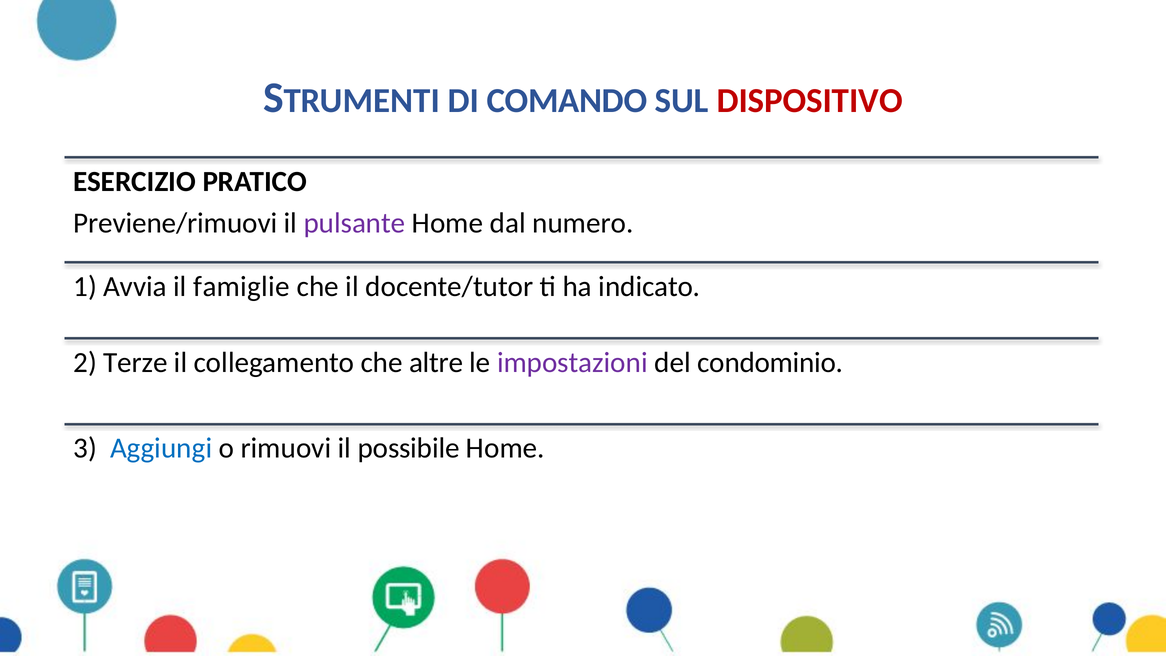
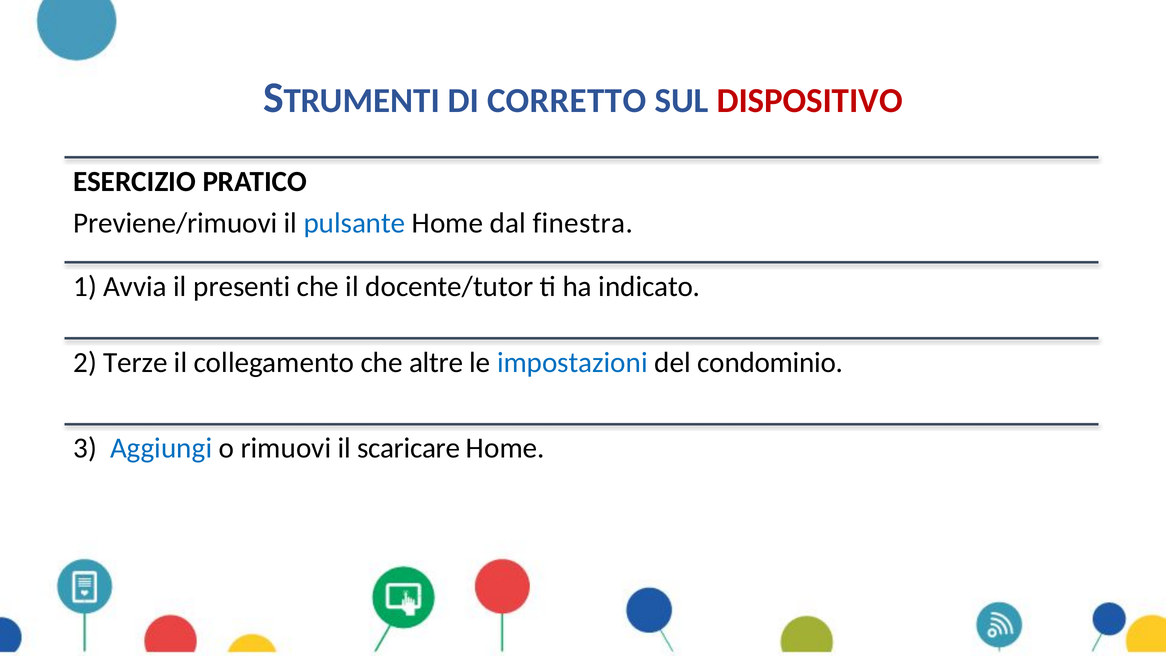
COMANDO: COMANDO -> CORRETTO
pulsante colour: purple -> blue
numero: numero -> finestra
famiglie: famiglie -> presenti
impostazioni colour: purple -> blue
possibile: possibile -> scaricare
